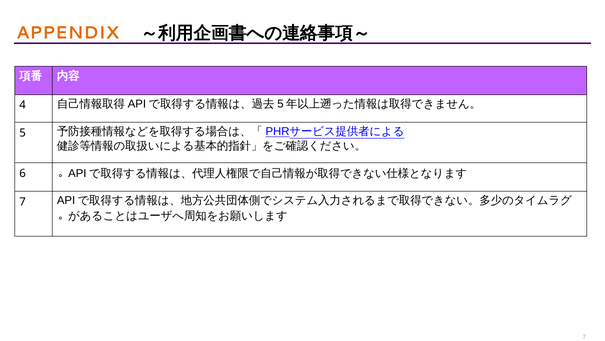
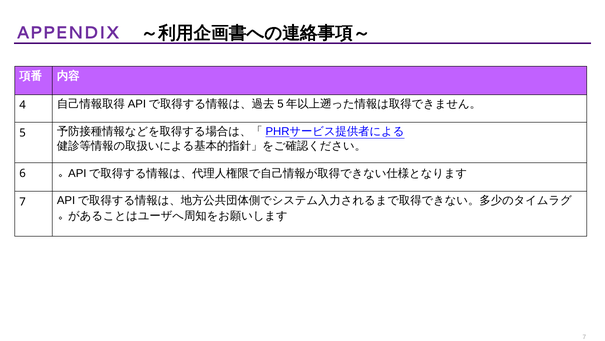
APPENDIX colour: orange -> purple
